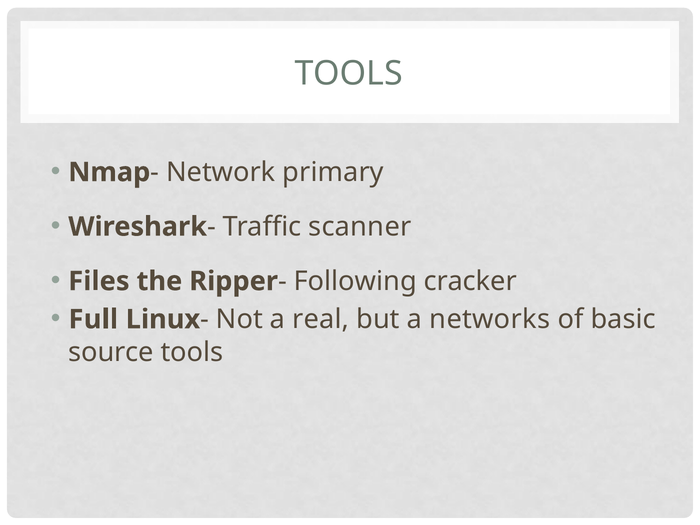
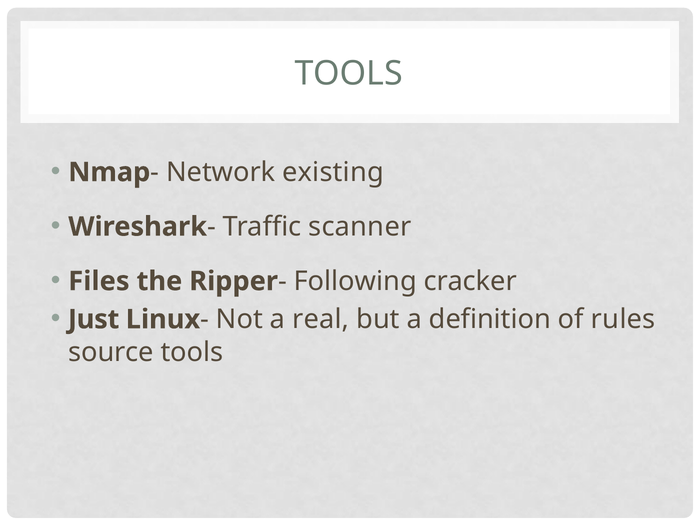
primary: primary -> existing
Full: Full -> Just
networks: networks -> definition
basic: basic -> rules
